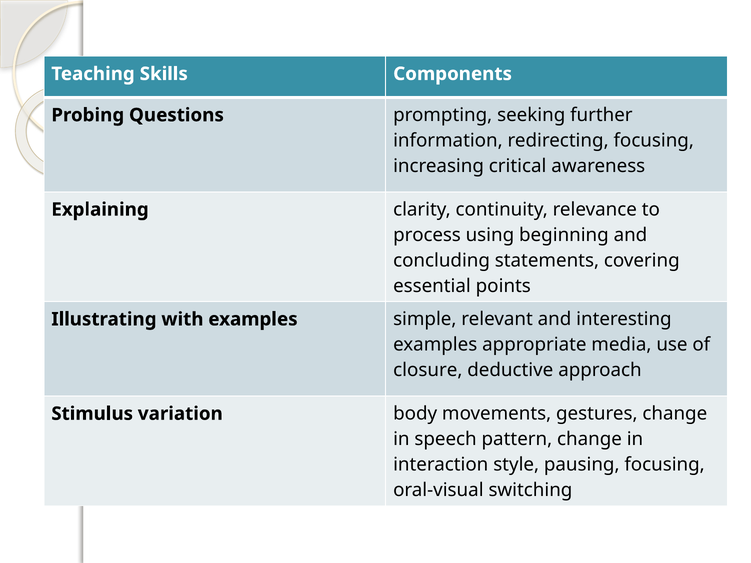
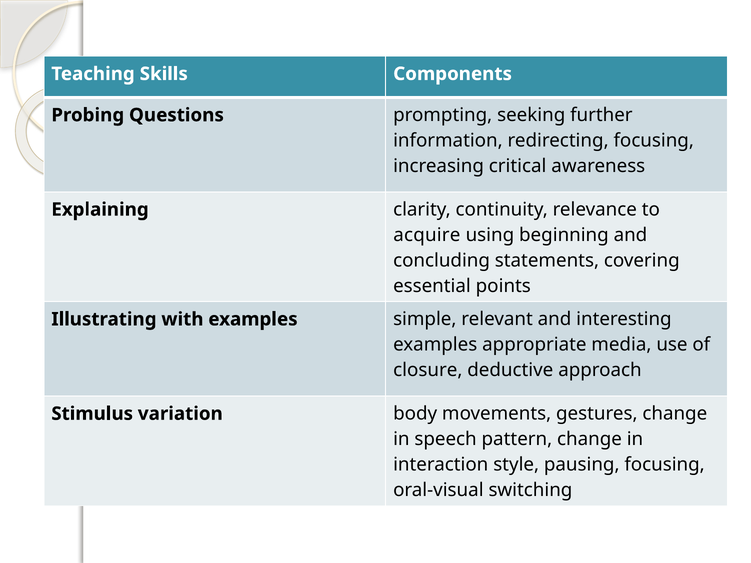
process: process -> acquire
